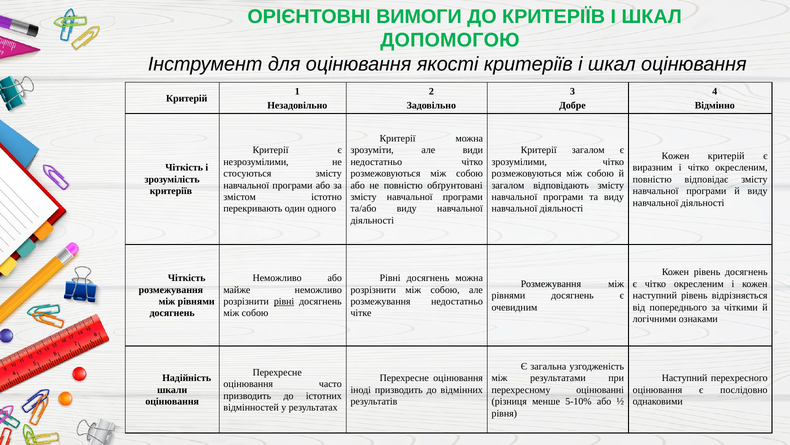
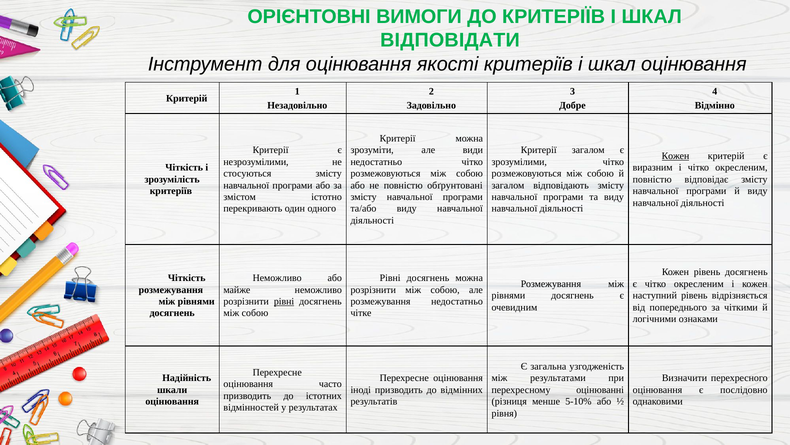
ДОПОМОГОЮ: ДОПОМОГОЮ -> ВІДПОВІДАТИ
Кожен at (676, 156) underline: none -> present
Наступний at (685, 378): Наступний -> Визначити
